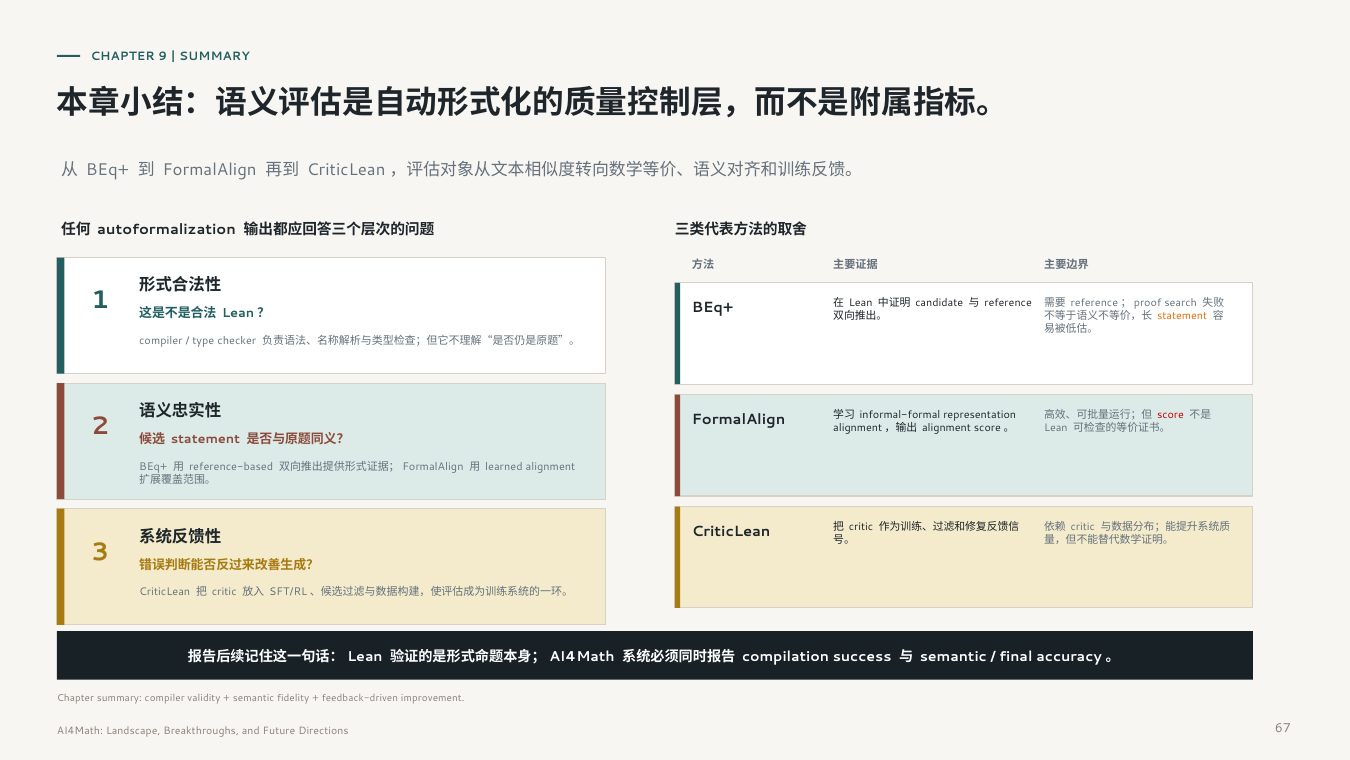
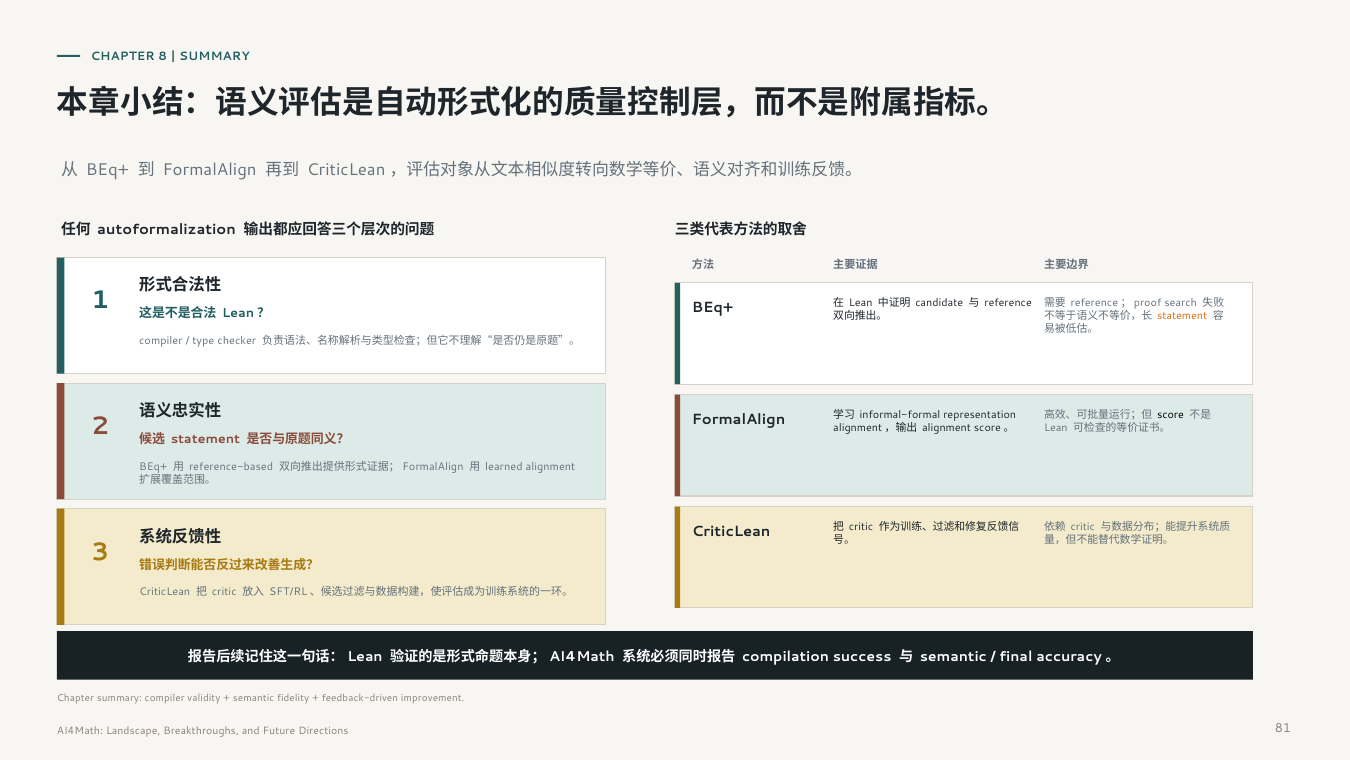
9: 9 -> 8
score colour: red -> black
67: 67 -> 81
